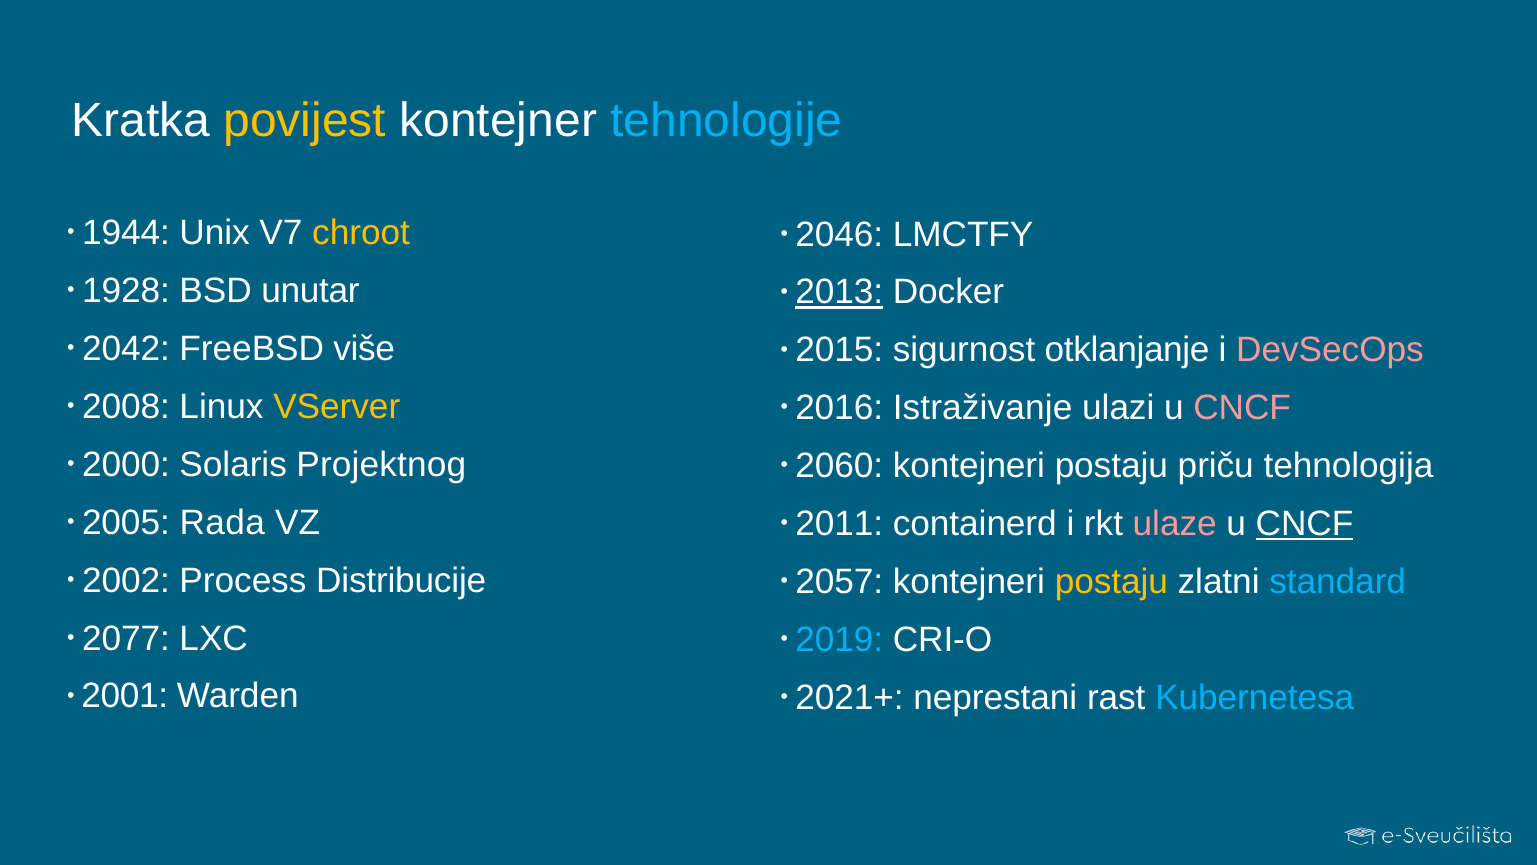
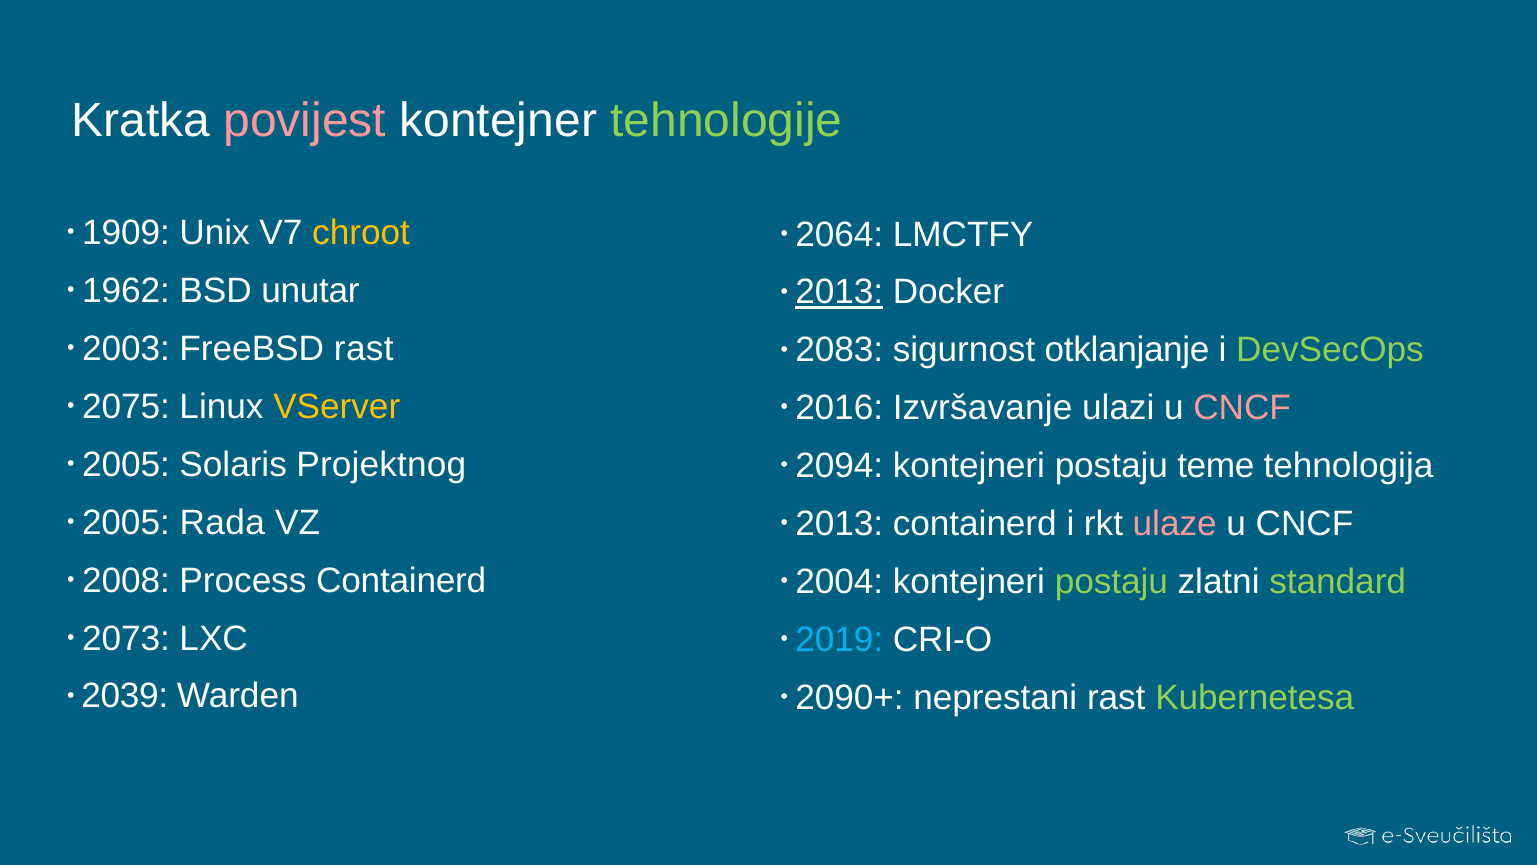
povijest colour: yellow -> pink
tehnologije colour: light blue -> light green
1944: 1944 -> 1909
2046: 2046 -> 2064
1928: 1928 -> 1962
2042: 2042 -> 2003
FreeBSD više: više -> rast
2015: 2015 -> 2083
DevSecOps colour: pink -> light green
2008: 2008 -> 2075
Istraživanje: Istraživanje -> Izvršavanje
2000 at (126, 464): 2000 -> 2005
2060: 2060 -> 2094
priču: priču -> teme
2011 at (839, 524): 2011 -> 2013
CNCF at (1304, 524) underline: present -> none
2002: 2002 -> 2008
Process Distribucije: Distribucije -> Containerd
2057: 2057 -> 2004
postaju at (1111, 582) colour: yellow -> light green
standard colour: light blue -> light green
2077: 2077 -> 2073
2001: 2001 -> 2039
2021+: 2021+ -> 2090+
Kubernetesa colour: light blue -> light green
